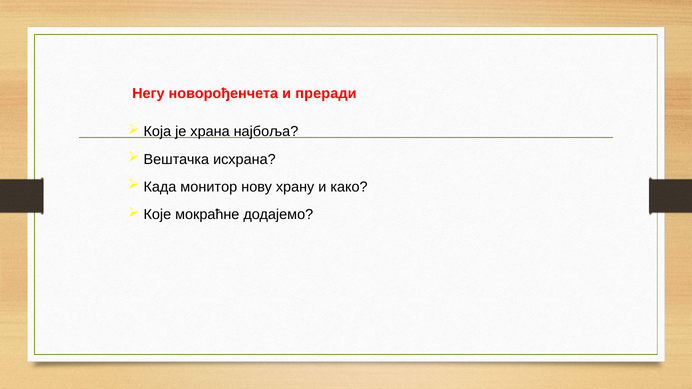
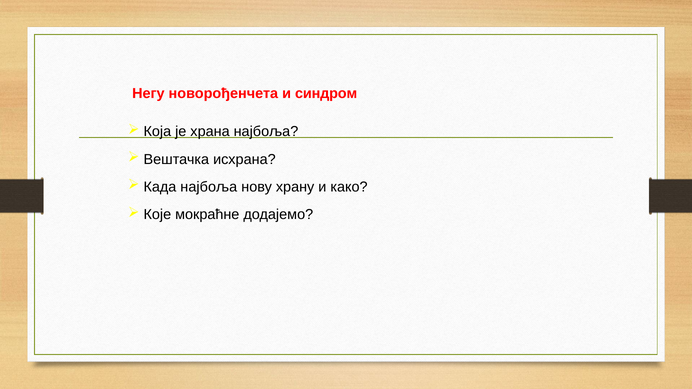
преради: преради -> синдром
Када монитор: монитор -> најбоља
